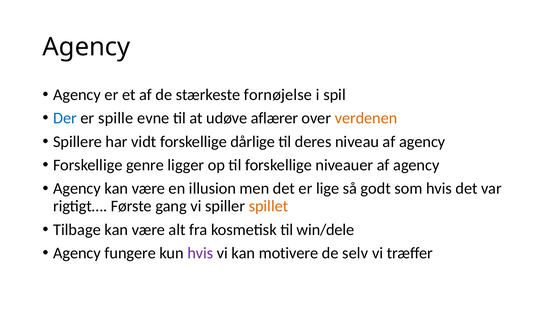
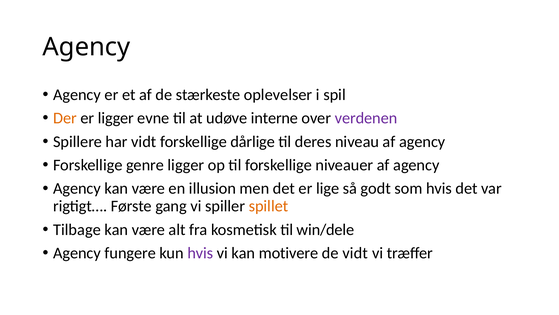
fornøjelse: fornøjelse -> oplevelser
Der colour: blue -> orange
er spille: spille -> ligger
aflærer: aflærer -> interne
verdenen colour: orange -> purple
de selv: selv -> vidt
